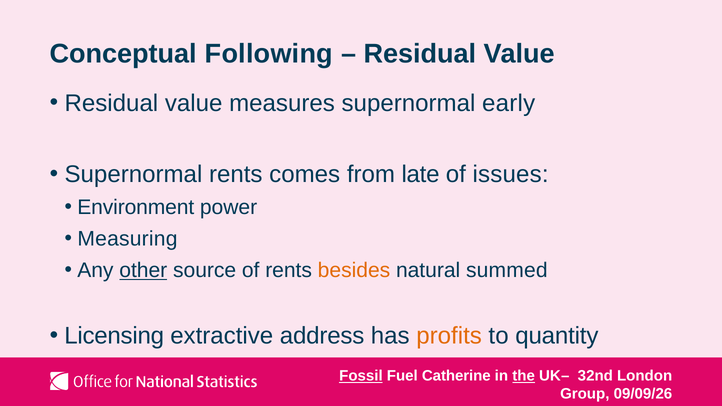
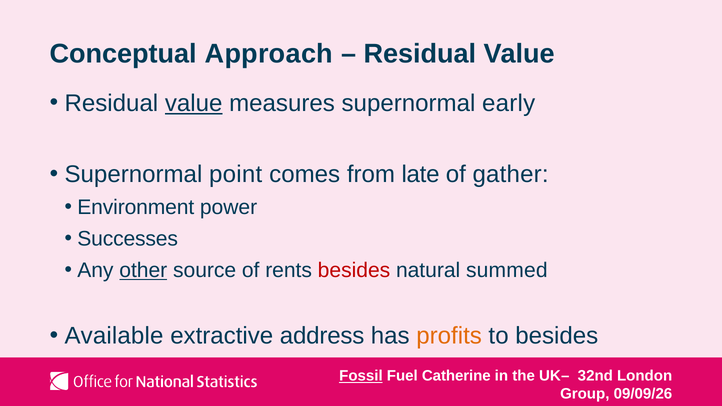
Following: Following -> Approach
value at (194, 103) underline: none -> present
Supernormal rents: rents -> point
issues: issues -> gather
Measuring: Measuring -> Successes
besides at (354, 271) colour: orange -> red
Licensing: Licensing -> Available
to quantity: quantity -> besides
the underline: present -> none
